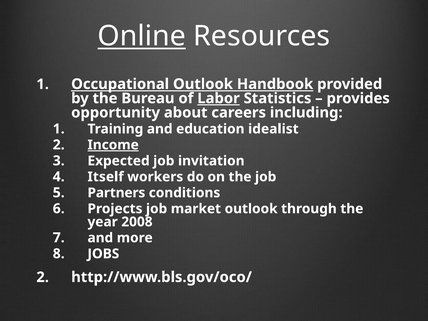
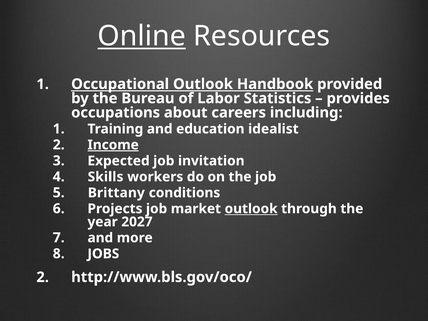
Labor underline: present -> none
opportunity: opportunity -> occupations
Itself: Itself -> Skills
Partners: Partners -> Brittany
outlook at (251, 209) underline: none -> present
2008: 2008 -> 2027
